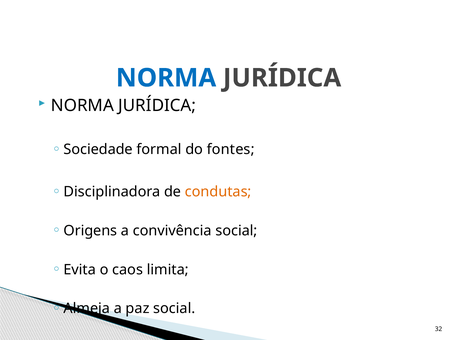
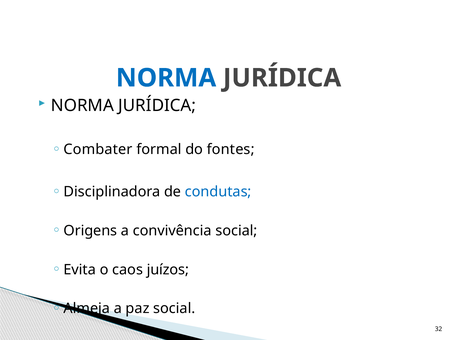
Sociedade: Sociedade -> Combater
condutas colour: orange -> blue
limita: limita -> juízos
